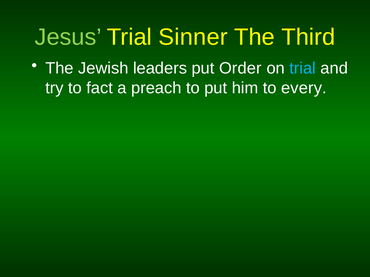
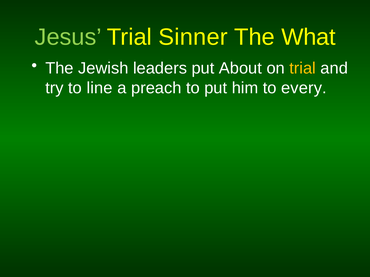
Third: Third -> What
Order: Order -> About
trial at (303, 68) colour: light blue -> yellow
fact: fact -> line
